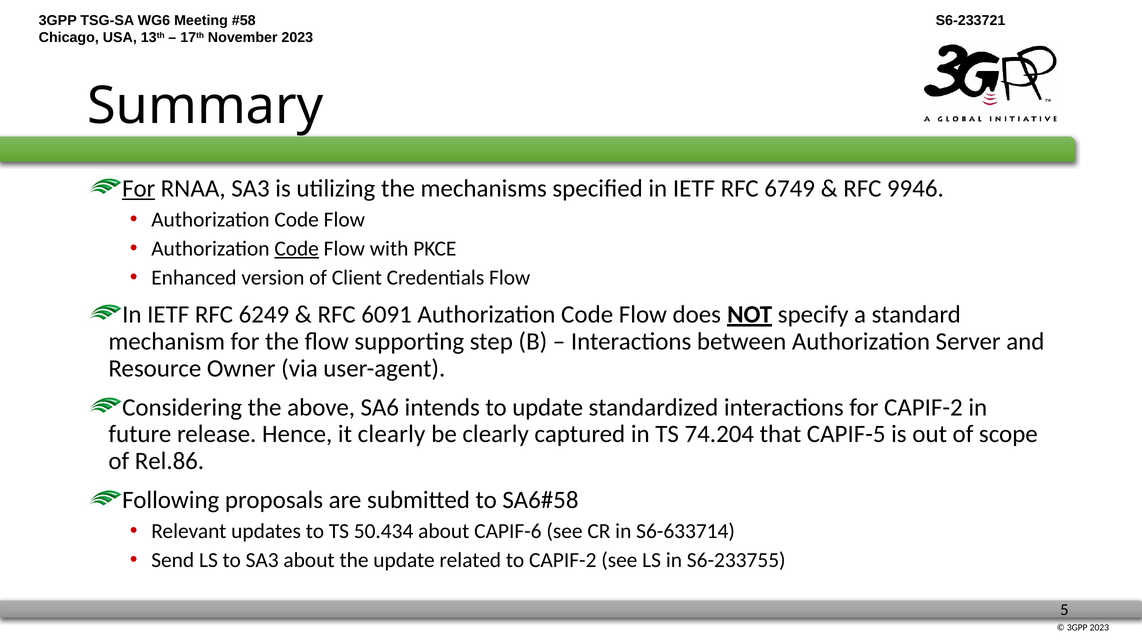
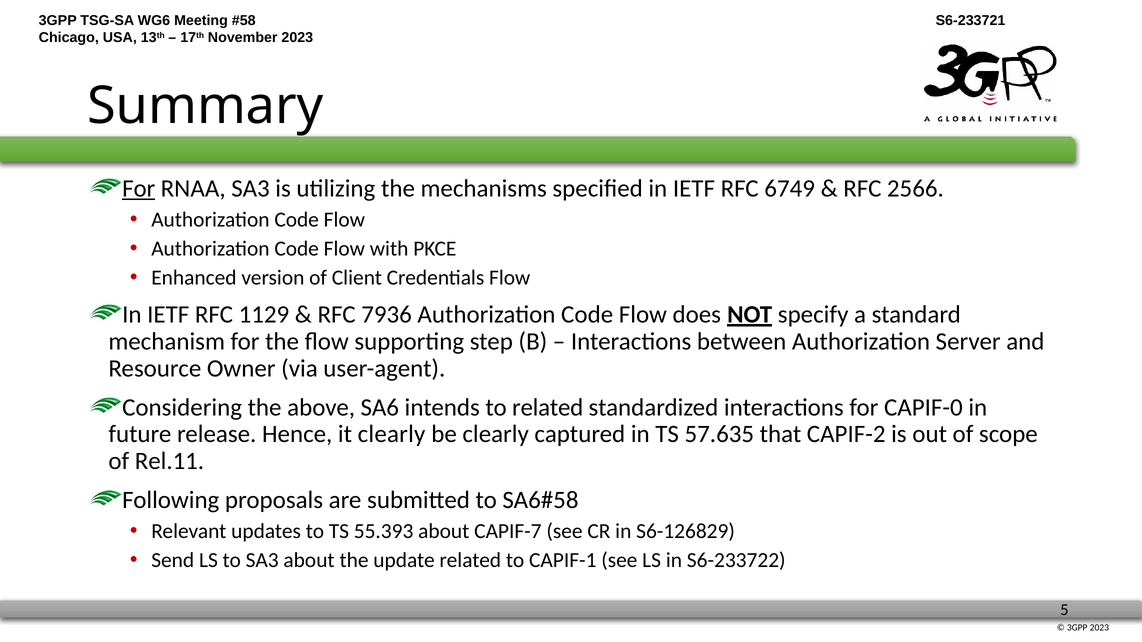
9946: 9946 -> 2566
Code at (297, 249) underline: present -> none
6249: 6249 -> 1129
6091: 6091 -> 7936
to update: update -> related
for CAPIF-2: CAPIF-2 -> CAPIF-0
74.204: 74.204 -> 57.635
CAPIF-5: CAPIF-5 -> CAPIF-2
Rel.86: Rel.86 -> Rel.11
50.434: 50.434 -> 55.393
CAPIF-6: CAPIF-6 -> CAPIF-7
S6-633714: S6-633714 -> S6-126829
to CAPIF-2: CAPIF-2 -> CAPIF-1
S6-233755: S6-233755 -> S6-233722
